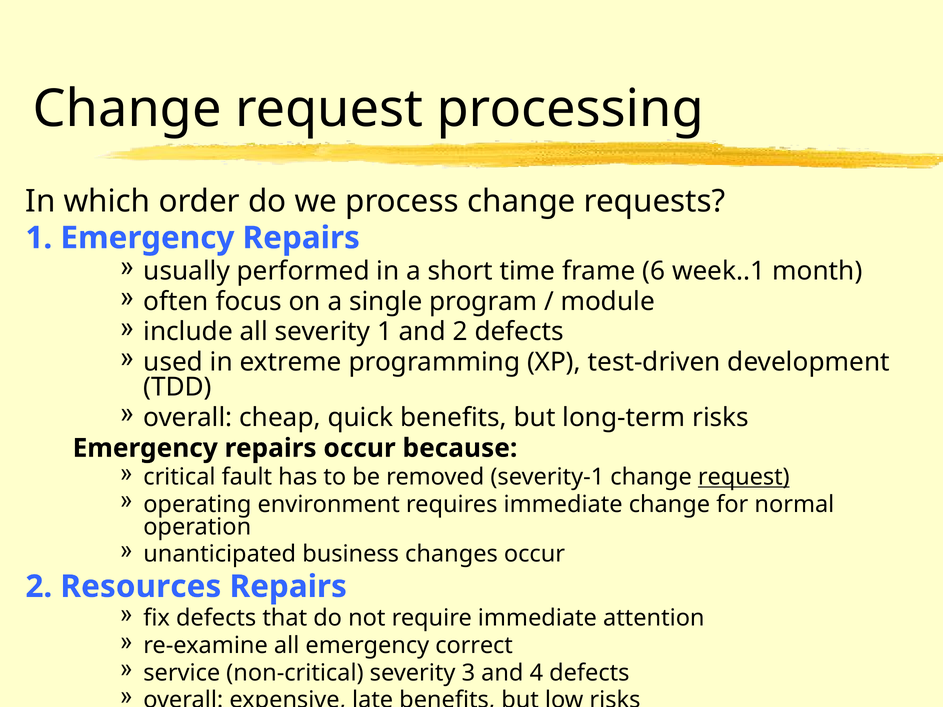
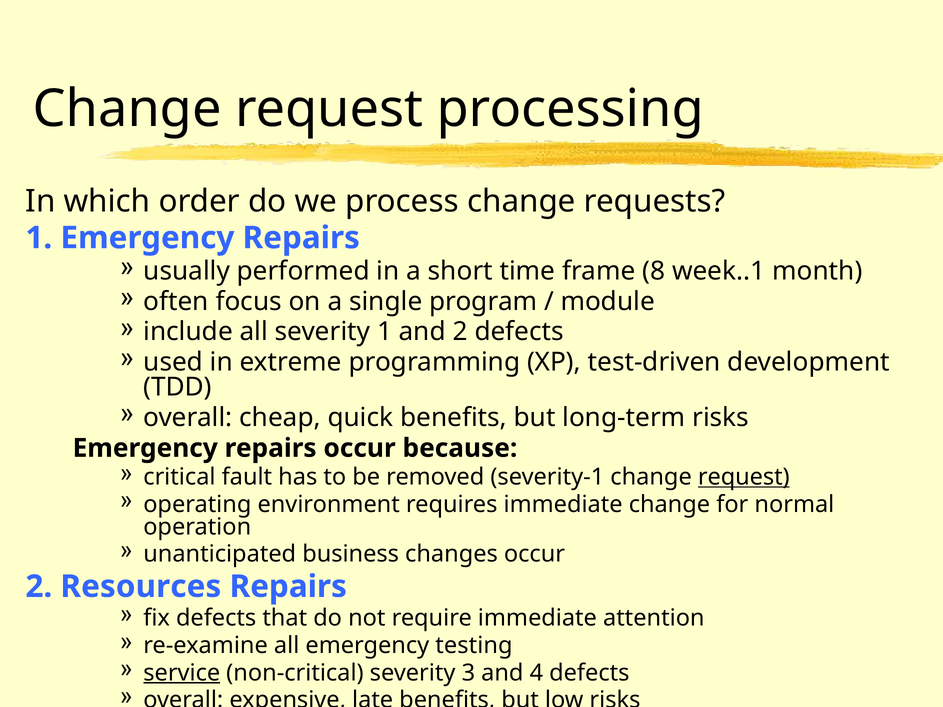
6: 6 -> 8
correct: correct -> testing
service underline: none -> present
